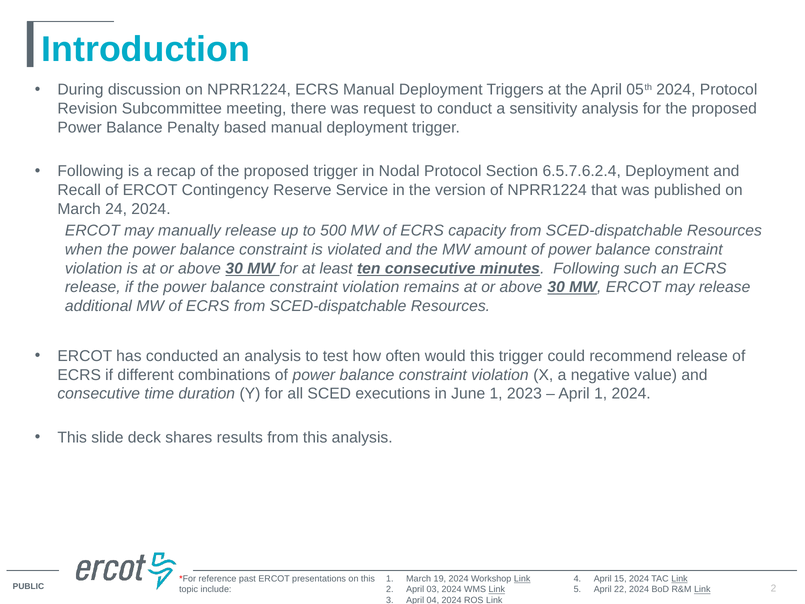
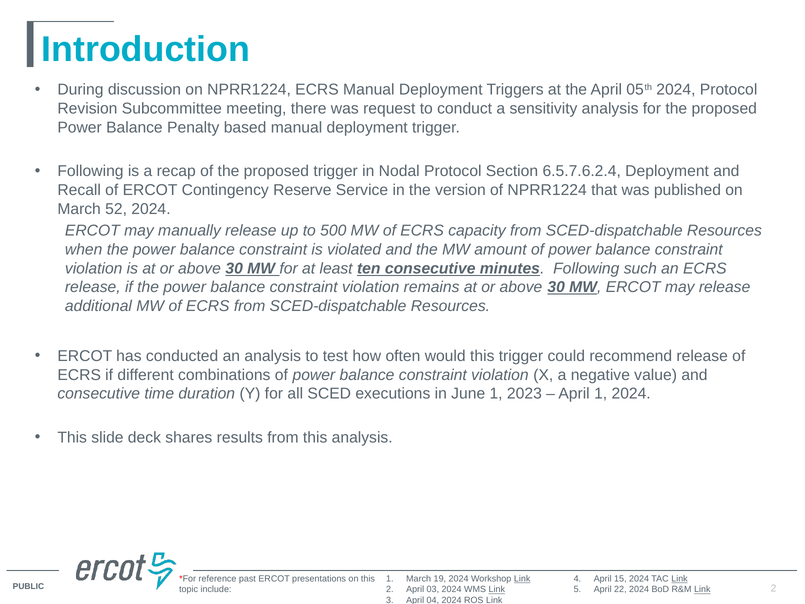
24: 24 -> 52
